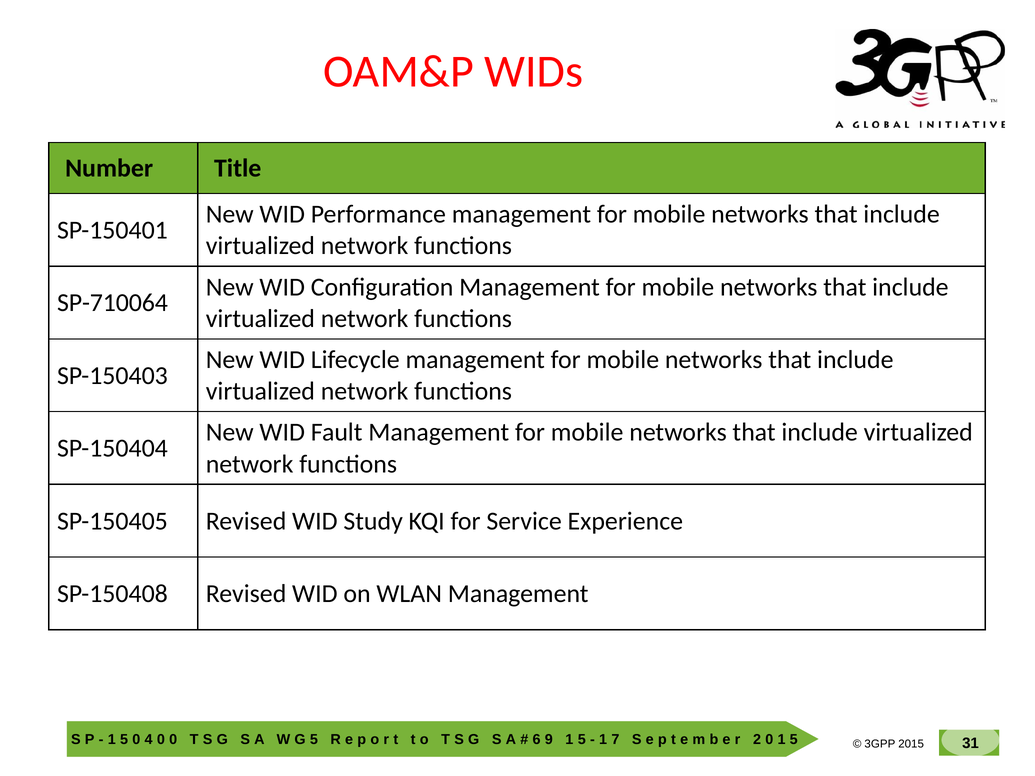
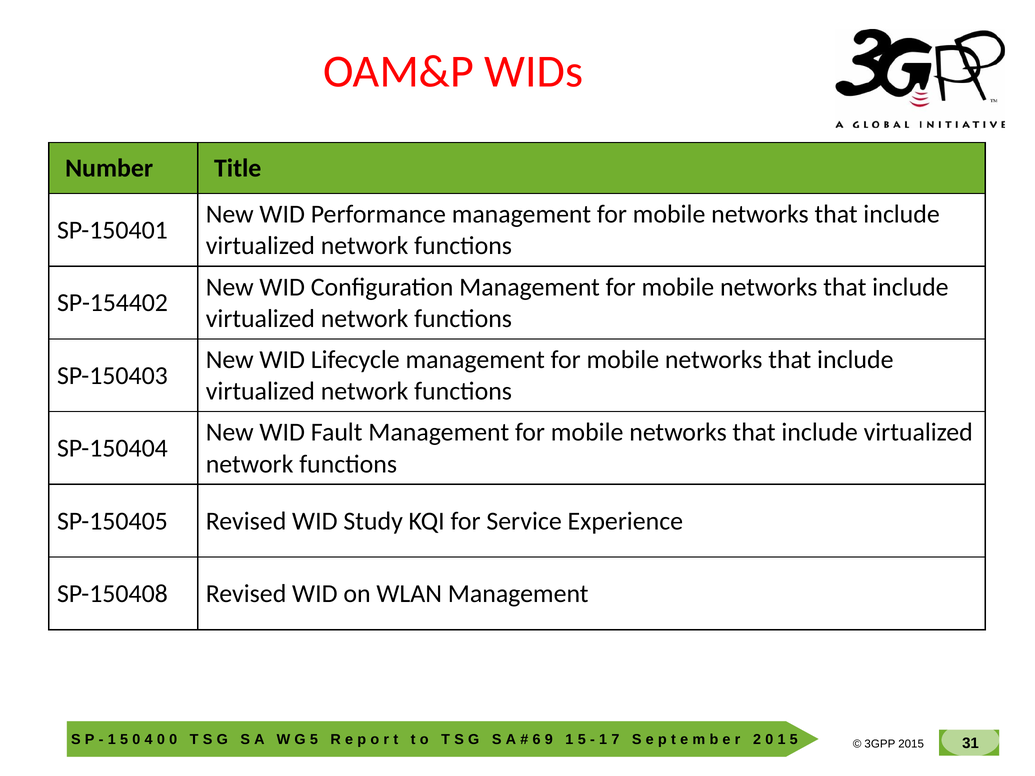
SP-710064: SP-710064 -> SP-154402
